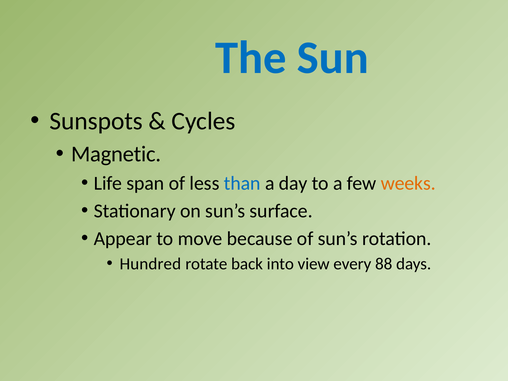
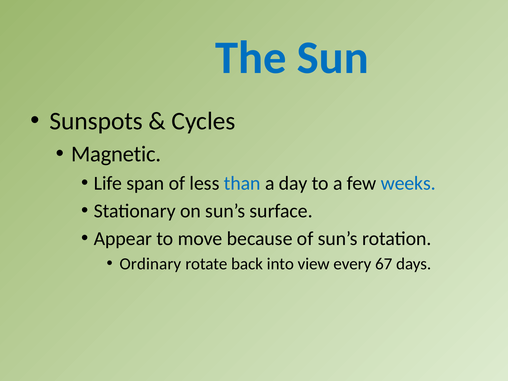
weeks colour: orange -> blue
Hundred: Hundred -> Ordinary
88: 88 -> 67
